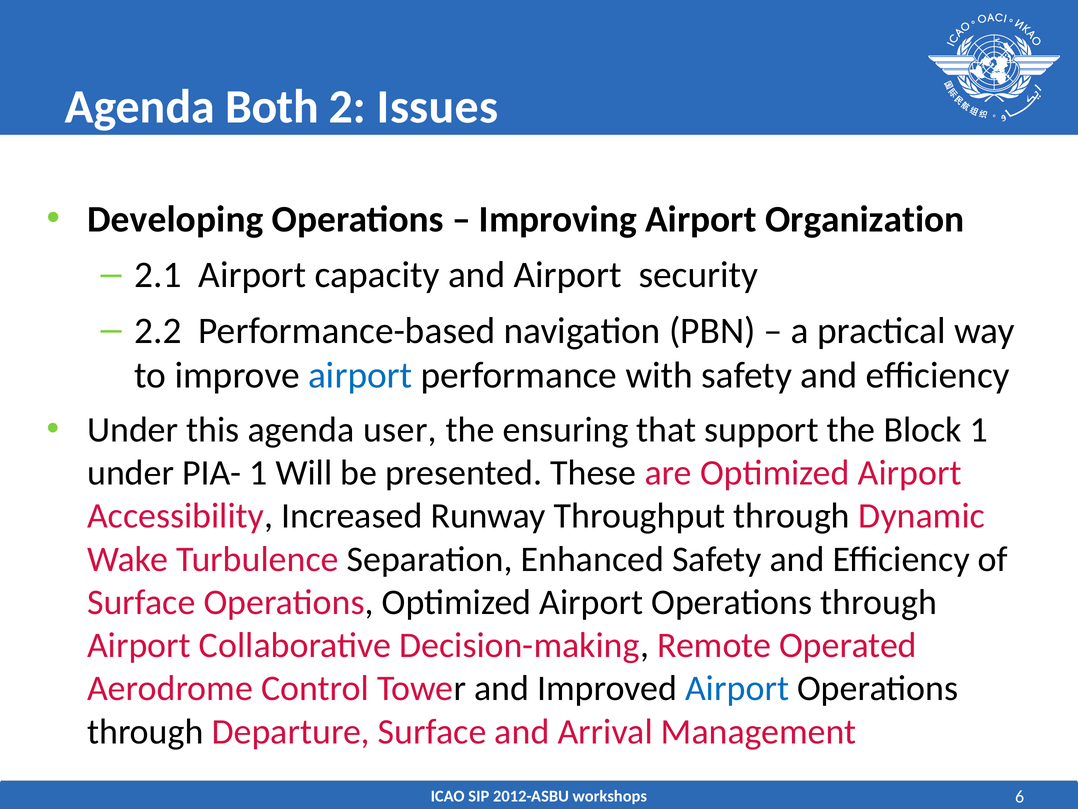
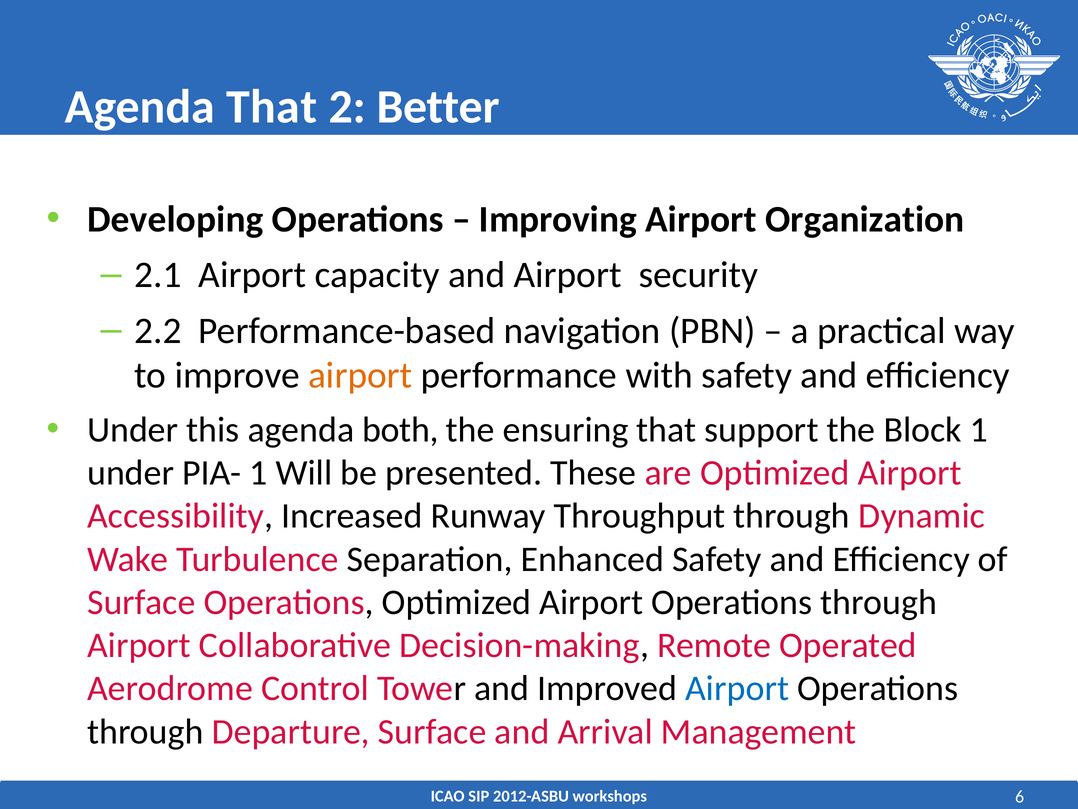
Agenda Both: Both -> That
Issues: Issues -> Better
airport at (360, 375) colour: blue -> orange
user: user -> both
